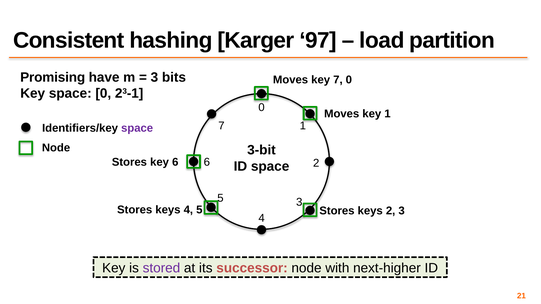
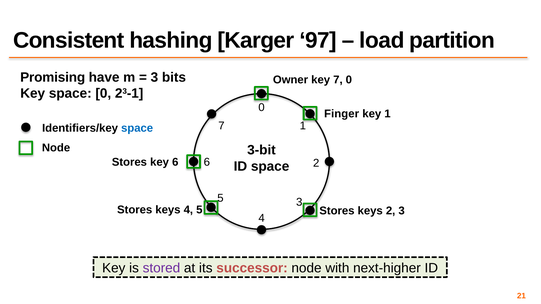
Moves at (291, 80): Moves -> Owner
Moves at (342, 114): Moves -> Finger
space at (137, 128) colour: purple -> blue
